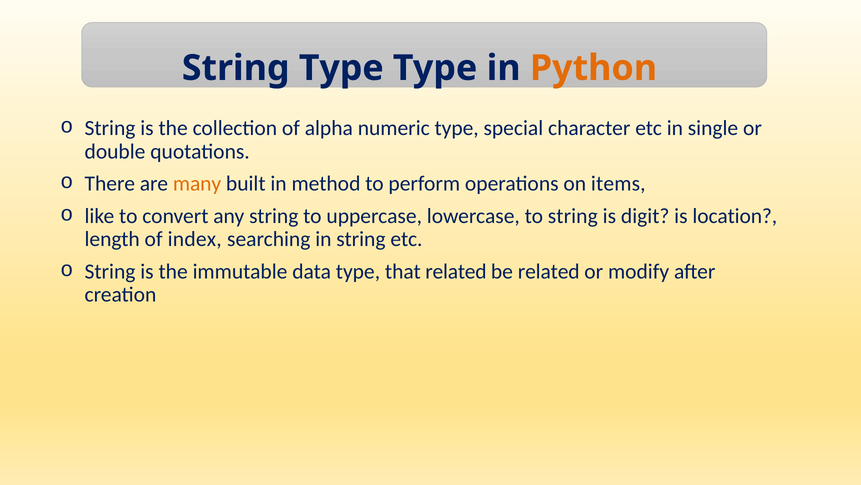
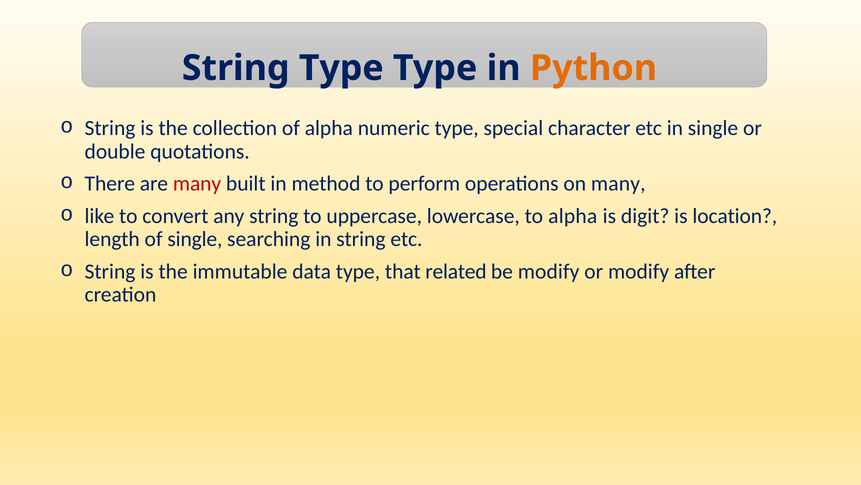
many at (197, 183) colour: orange -> red
on items: items -> many
to string: string -> alpha
of index: index -> single
be related: related -> modify
